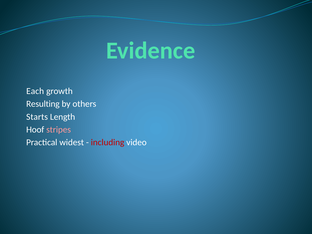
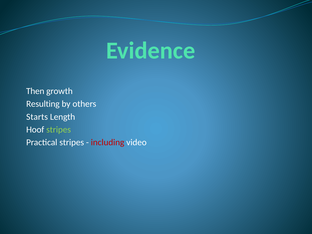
Each: Each -> Then
stripes at (59, 130) colour: pink -> light green
Practical widest: widest -> stripes
